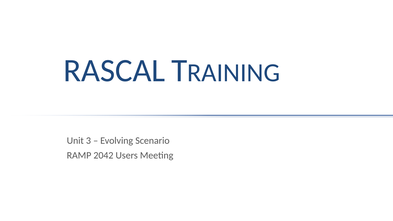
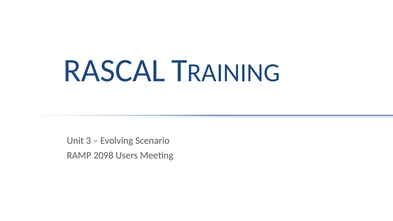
2042: 2042 -> 2098
